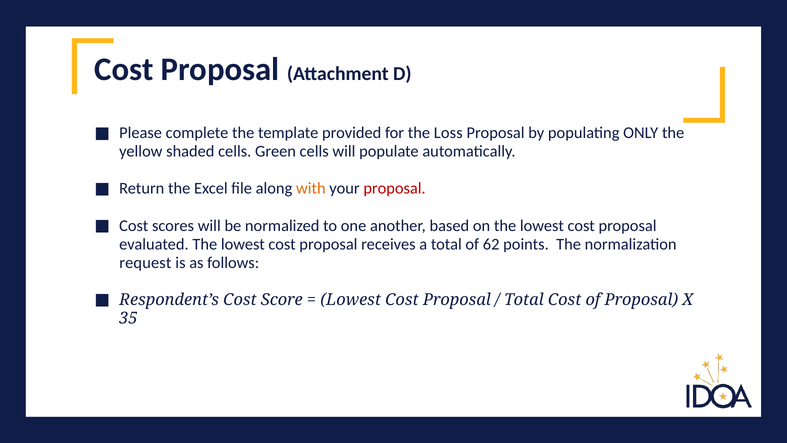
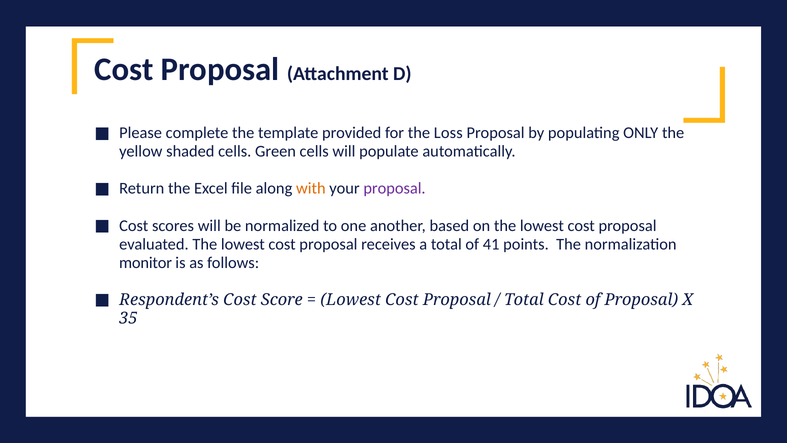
proposal at (395, 188) colour: red -> purple
62: 62 -> 41
request: request -> monitor
